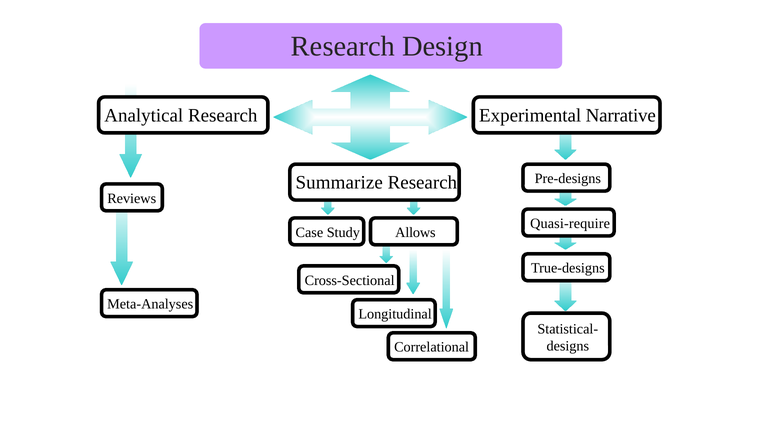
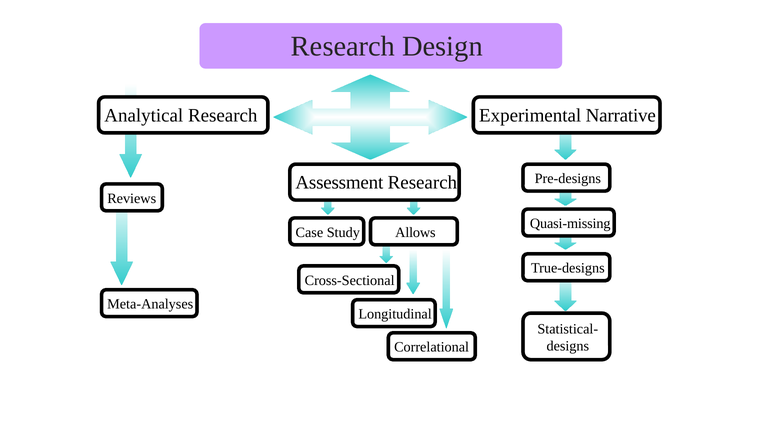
Summarize: Summarize -> Assessment
Quasi-require: Quasi-require -> Quasi-missing
